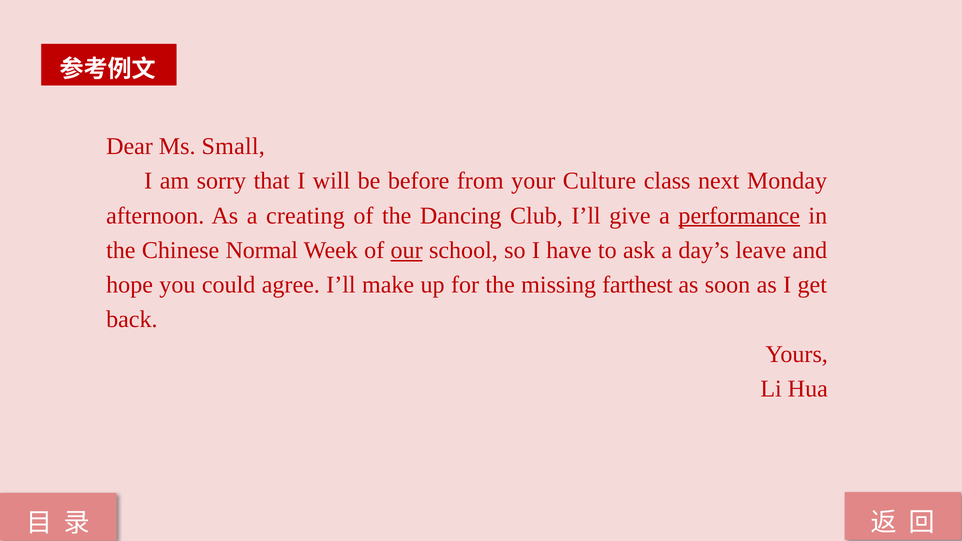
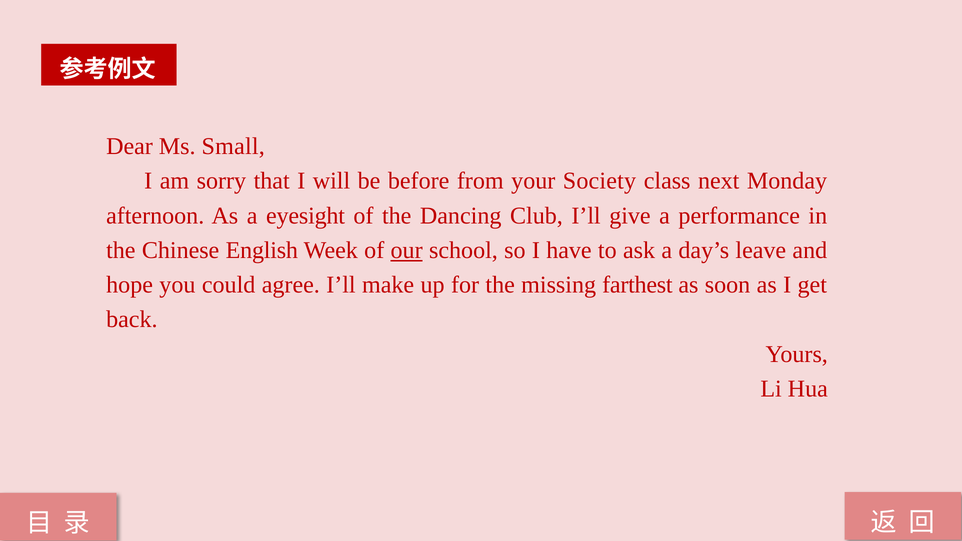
Culture: Culture -> Society
creating: creating -> eyesight
performance underline: present -> none
Normal: Normal -> English
